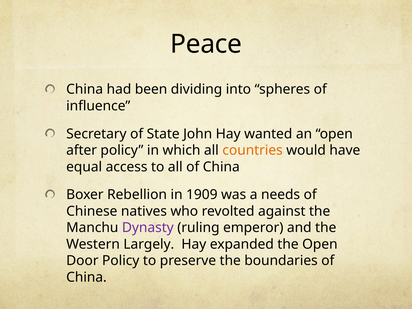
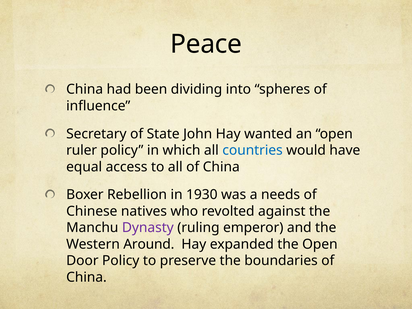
after: after -> ruler
countries colour: orange -> blue
1909: 1909 -> 1930
Largely: Largely -> Around
